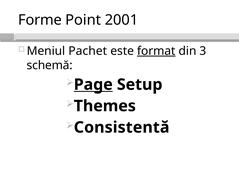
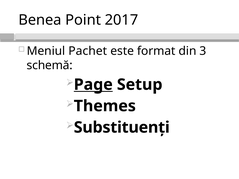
Forme: Forme -> Benea
2001: 2001 -> 2017
format underline: present -> none
Consistentă: Consistentă -> Substituenți
